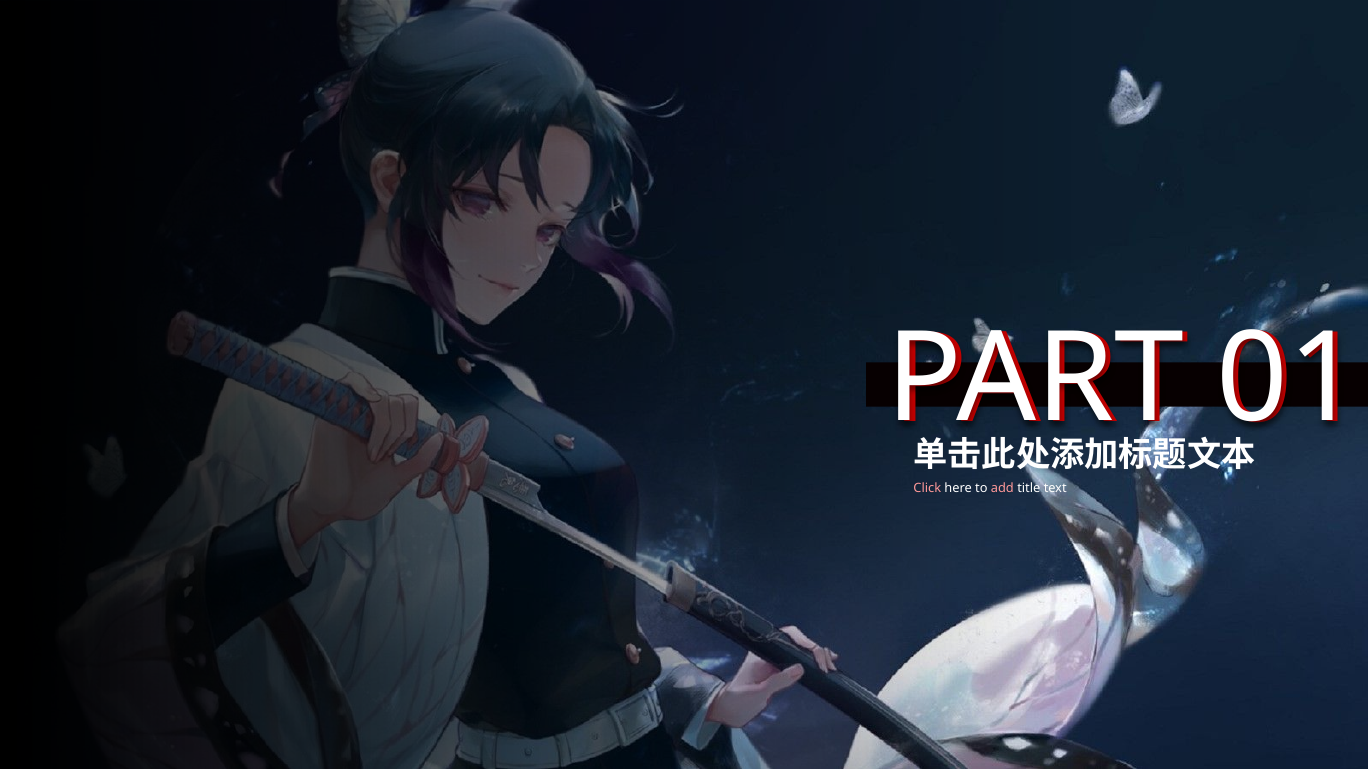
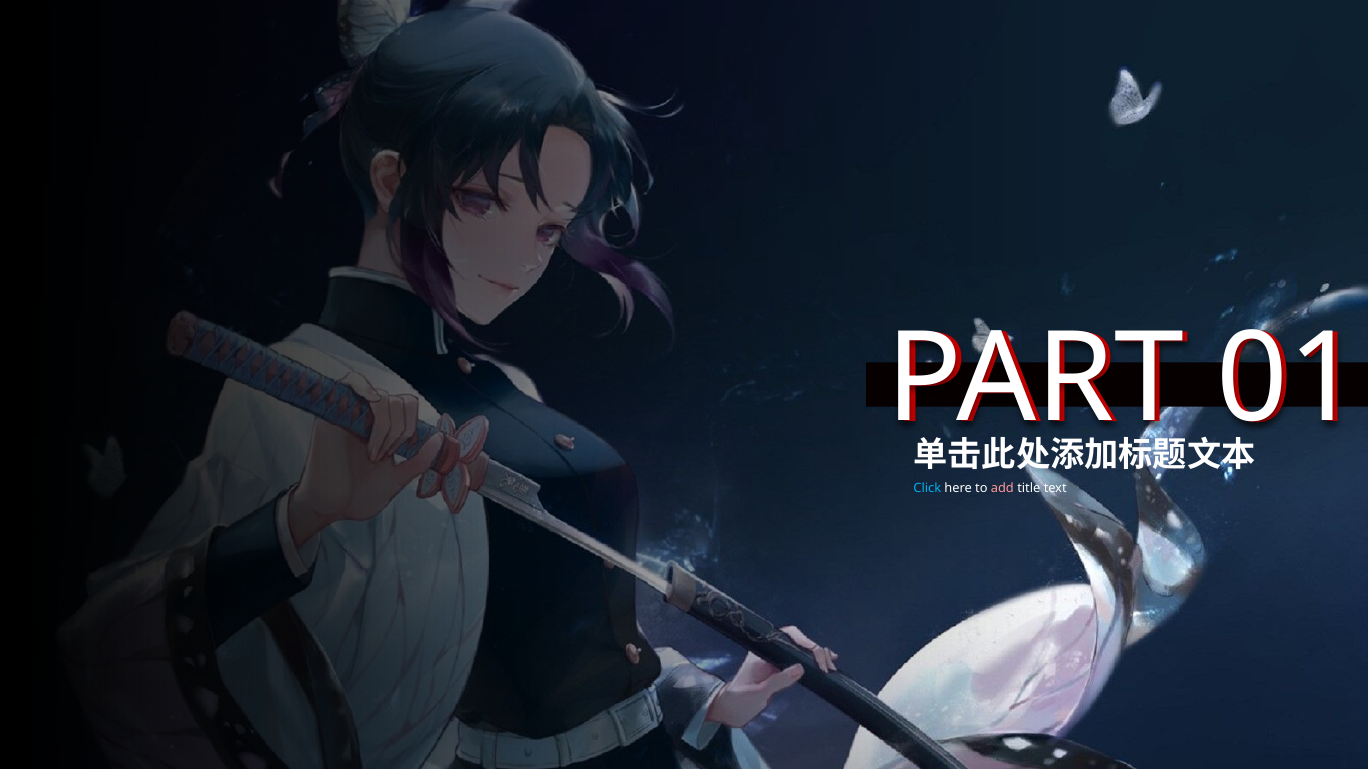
Click colour: pink -> light blue
